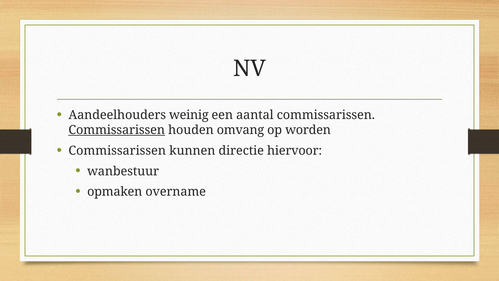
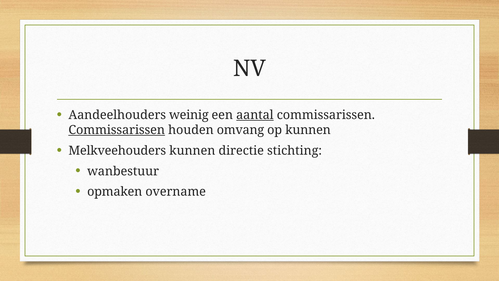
aantal underline: none -> present
op worden: worden -> kunnen
Commissarissen at (117, 150): Commissarissen -> Melkveehouders
hiervoor: hiervoor -> stichting
